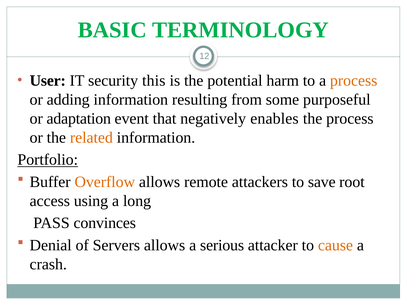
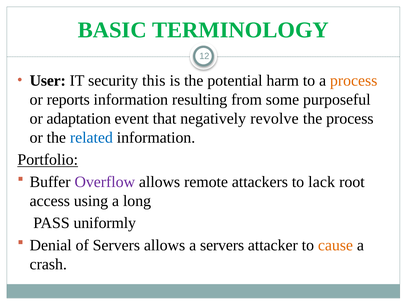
adding: adding -> reports
enables: enables -> revolve
related colour: orange -> blue
Overflow colour: orange -> purple
save: save -> lack
convinces: convinces -> uniformly
a serious: serious -> servers
